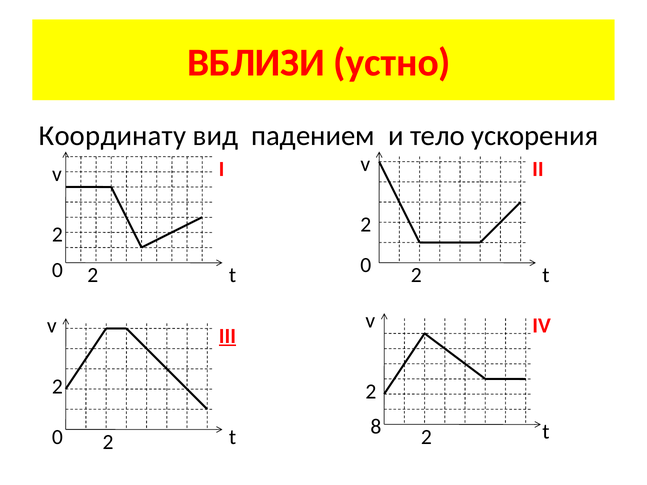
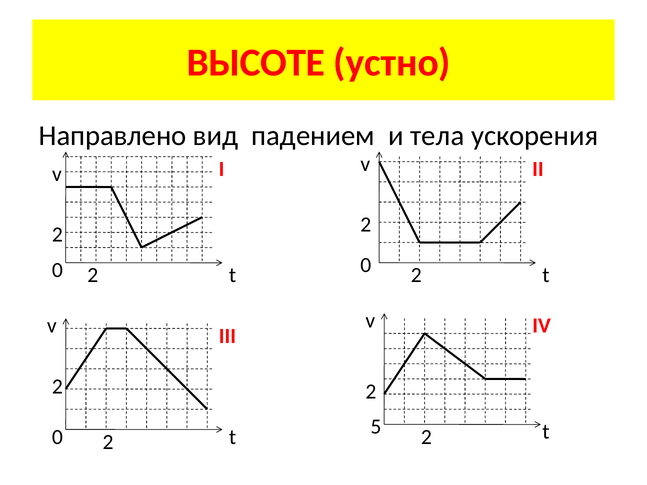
ВБЛИЗИ: ВБЛИЗИ -> ВЫСОТЕ
Координату: Координату -> Направлено
тело: тело -> тела
III underline: present -> none
8: 8 -> 5
